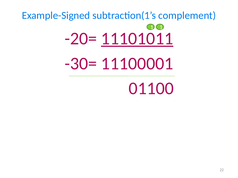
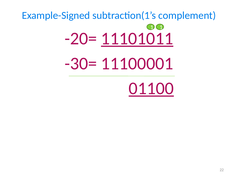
01100 underline: none -> present
